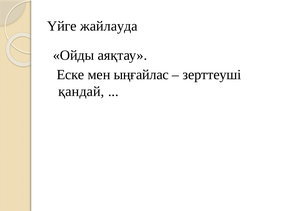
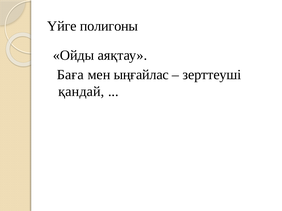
жайлауда: жайлауда -> полигоны
Еске: Еске -> Баға
